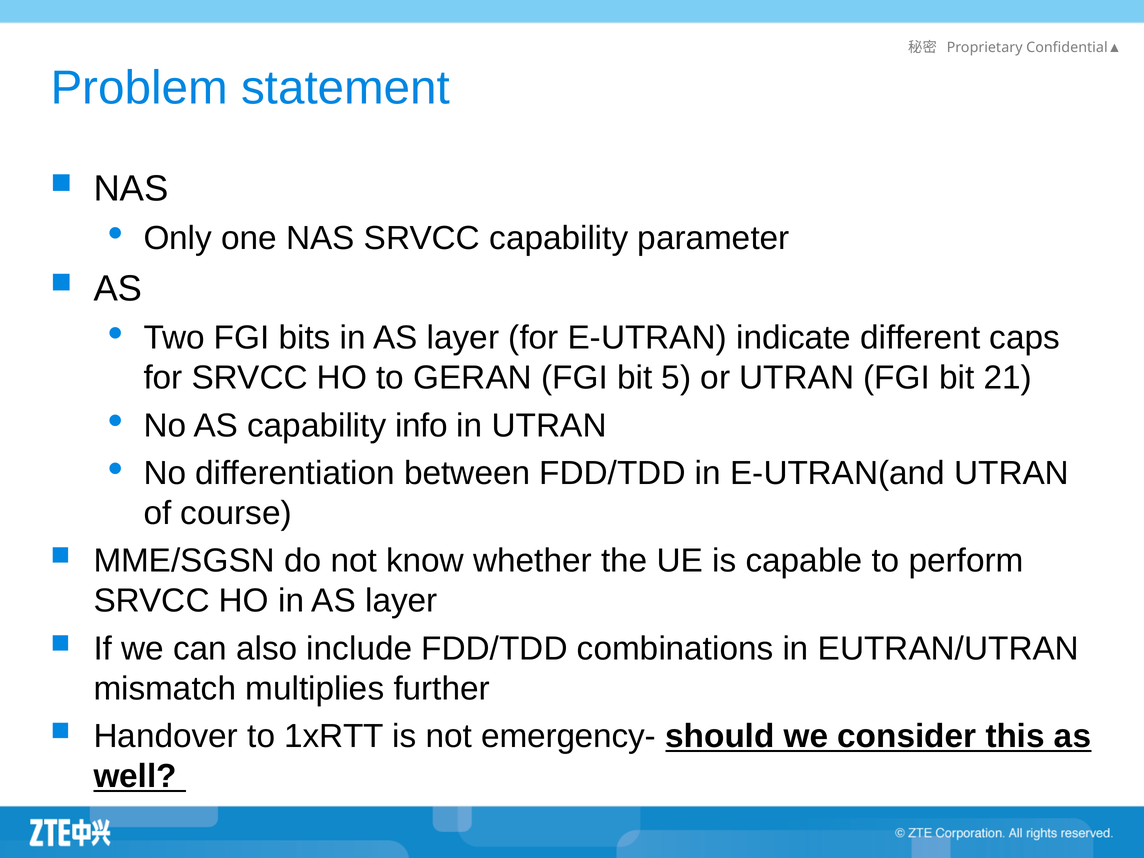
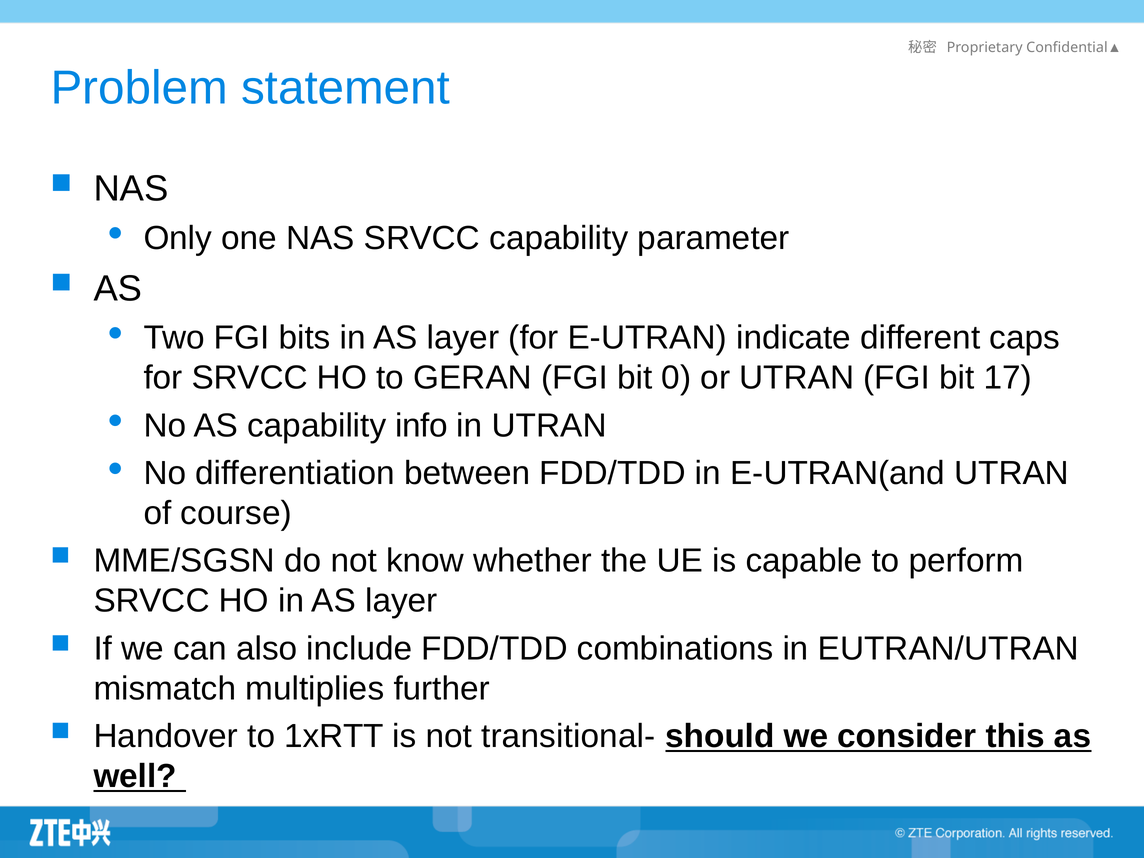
5: 5 -> 0
21: 21 -> 17
emergency-: emergency- -> transitional-
